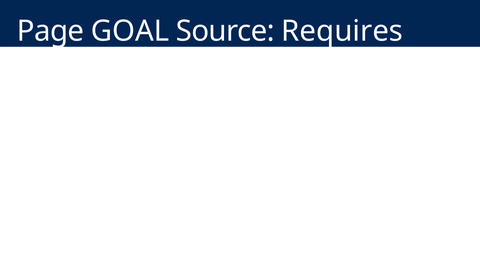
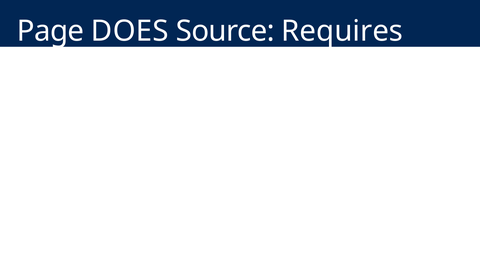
GOAL: GOAL -> DOES
